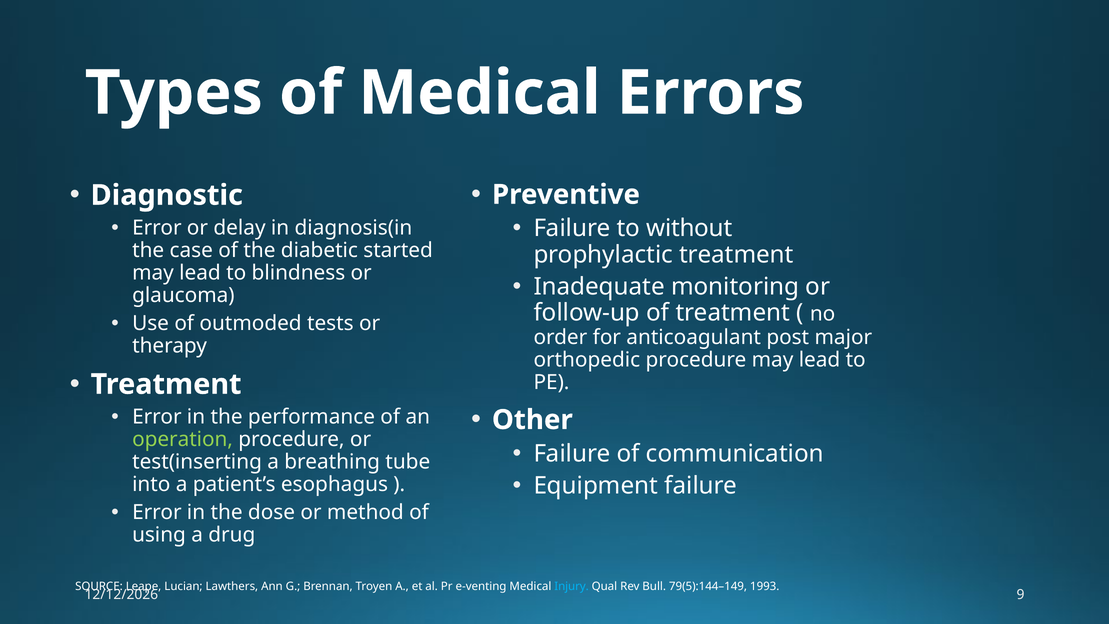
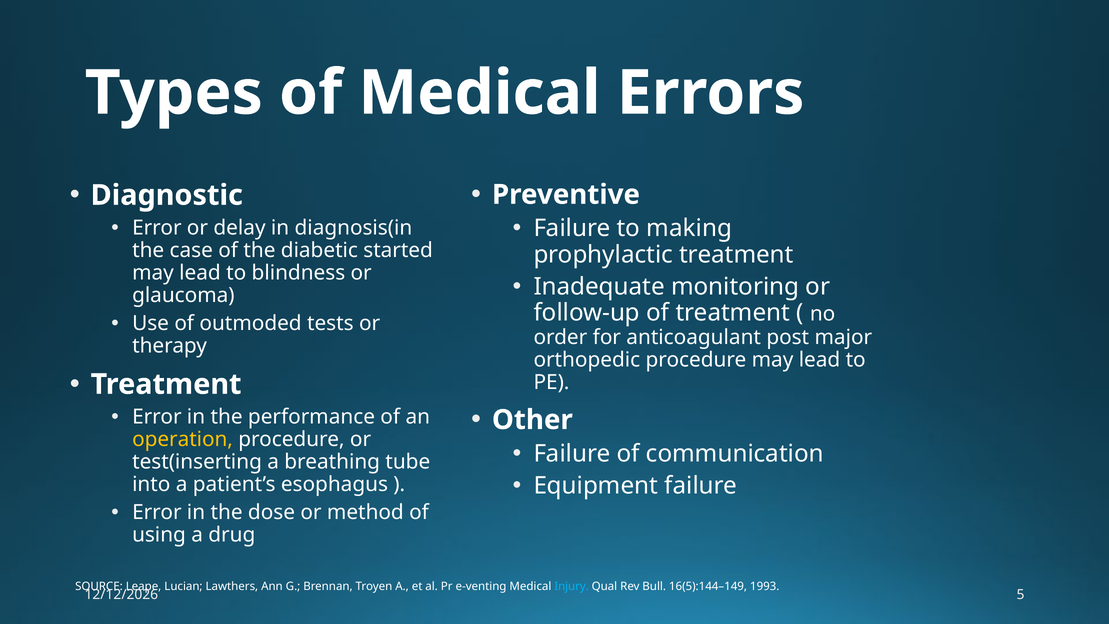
without: without -> making
operation colour: light green -> yellow
79(5):144–149: 79(5):144–149 -> 16(5):144–149
9: 9 -> 5
